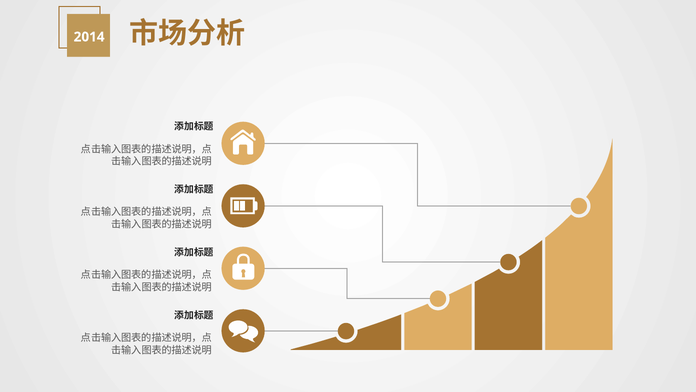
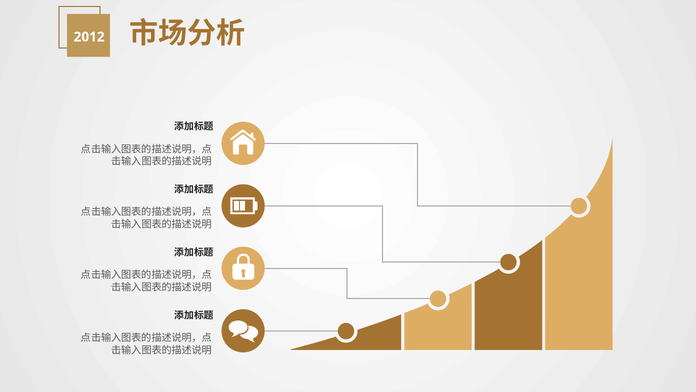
2014: 2014 -> 2012
